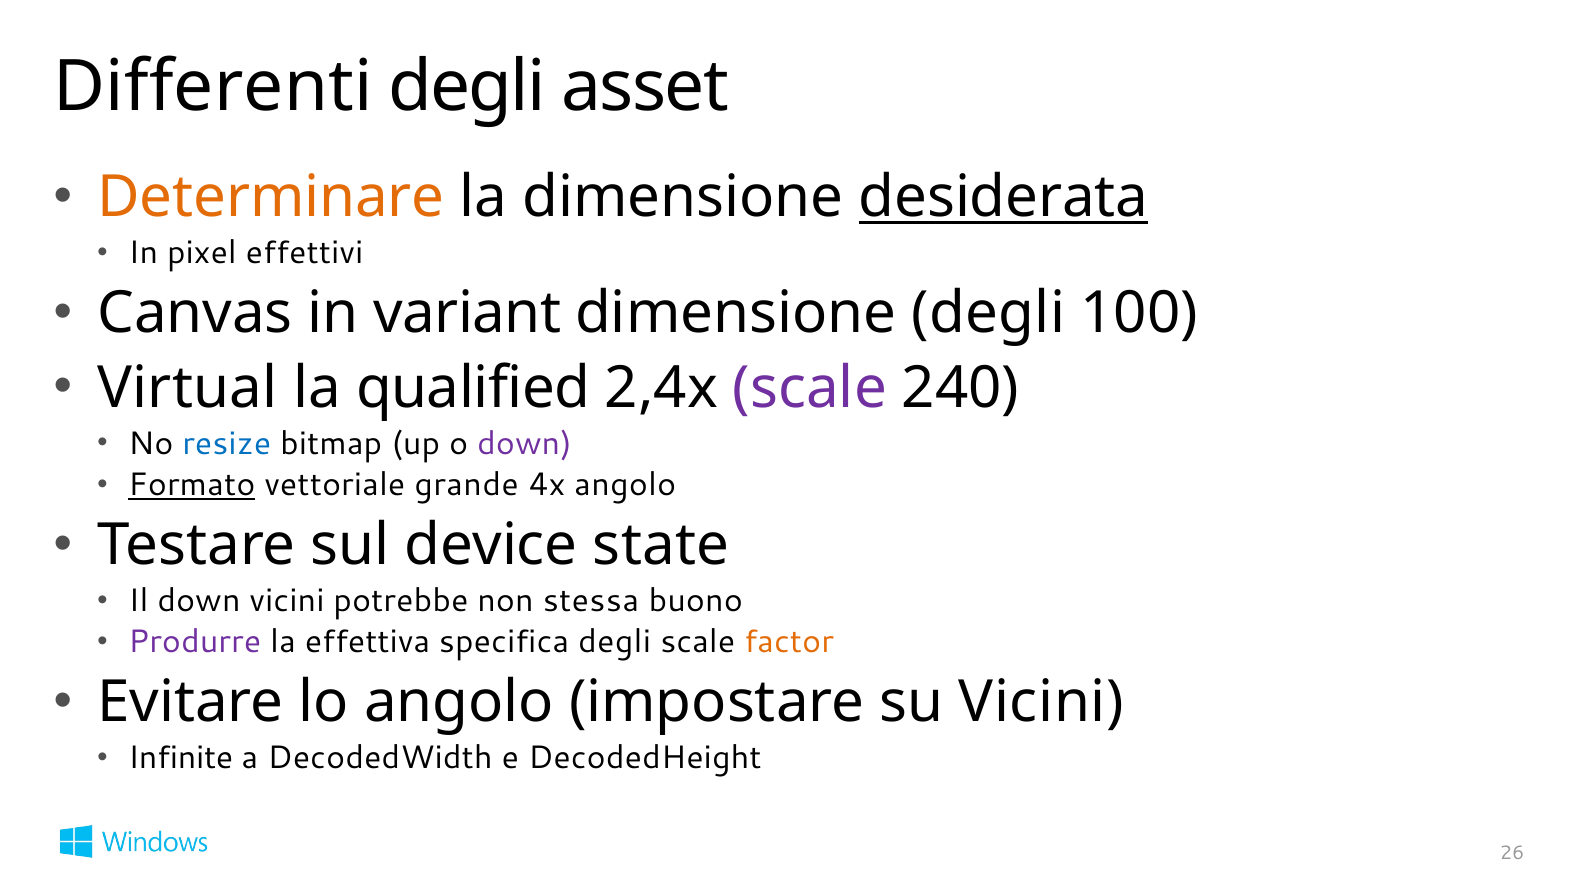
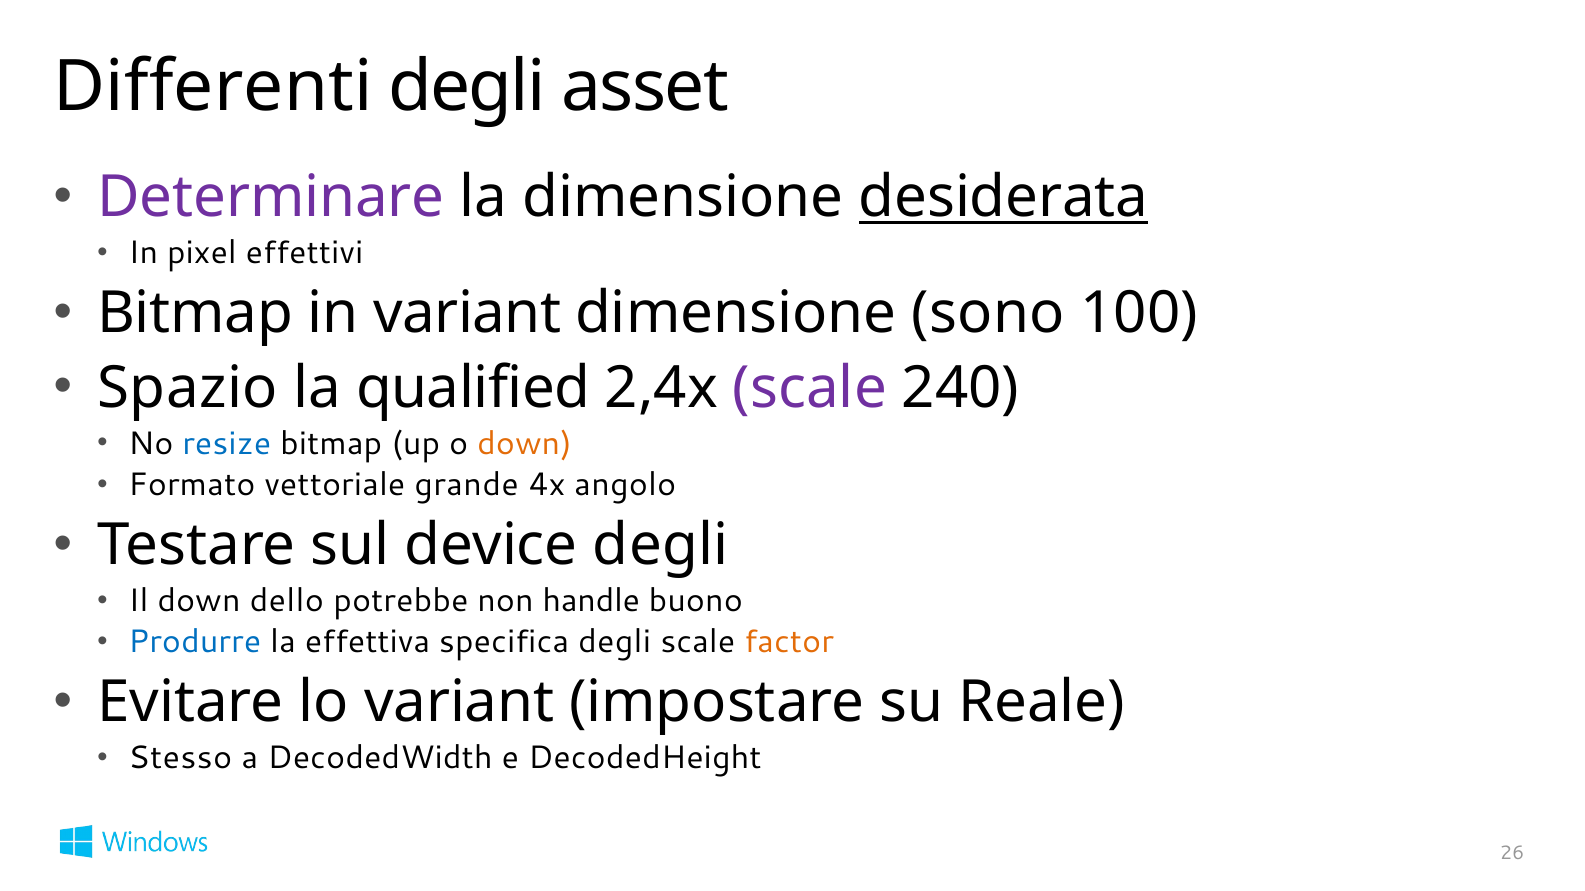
Determinare colour: orange -> purple
Canvas at (195, 313): Canvas -> Bitmap
dimensione degli: degli -> sono
Virtual: Virtual -> Spazio
down at (525, 444) colour: purple -> orange
Formato underline: present -> none
device state: state -> degli
down vicini: vicini -> dello
stessa: stessa -> handle
Produrre colour: purple -> blue
lo angolo: angolo -> variant
su Vicini: Vicini -> Reale
Infinite: Infinite -> Stesso
